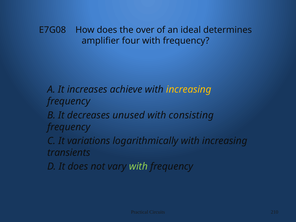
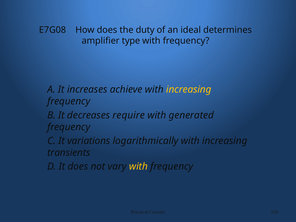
over: over -> duty
four: four -> type
unused: unused -> require
consisting: consisting -> generated
with at (138, 166) colour: light green -> yellow
